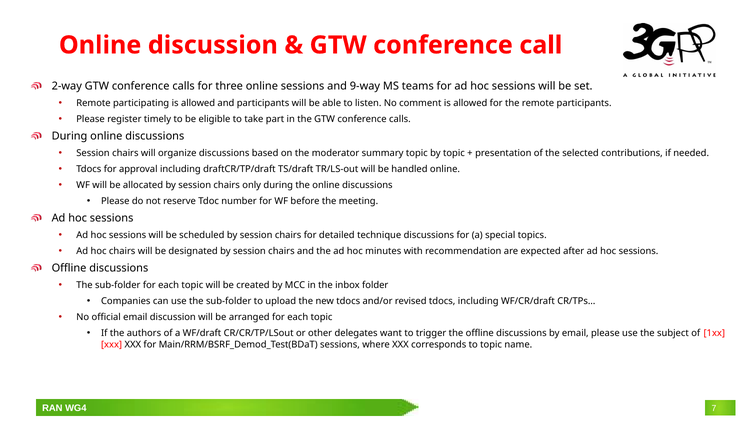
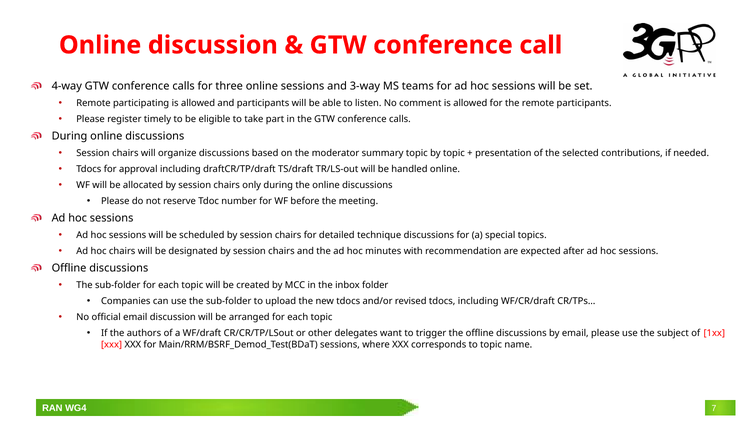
2-way: 2-way -> 4-way
9-way: 9-way -> 3-way
